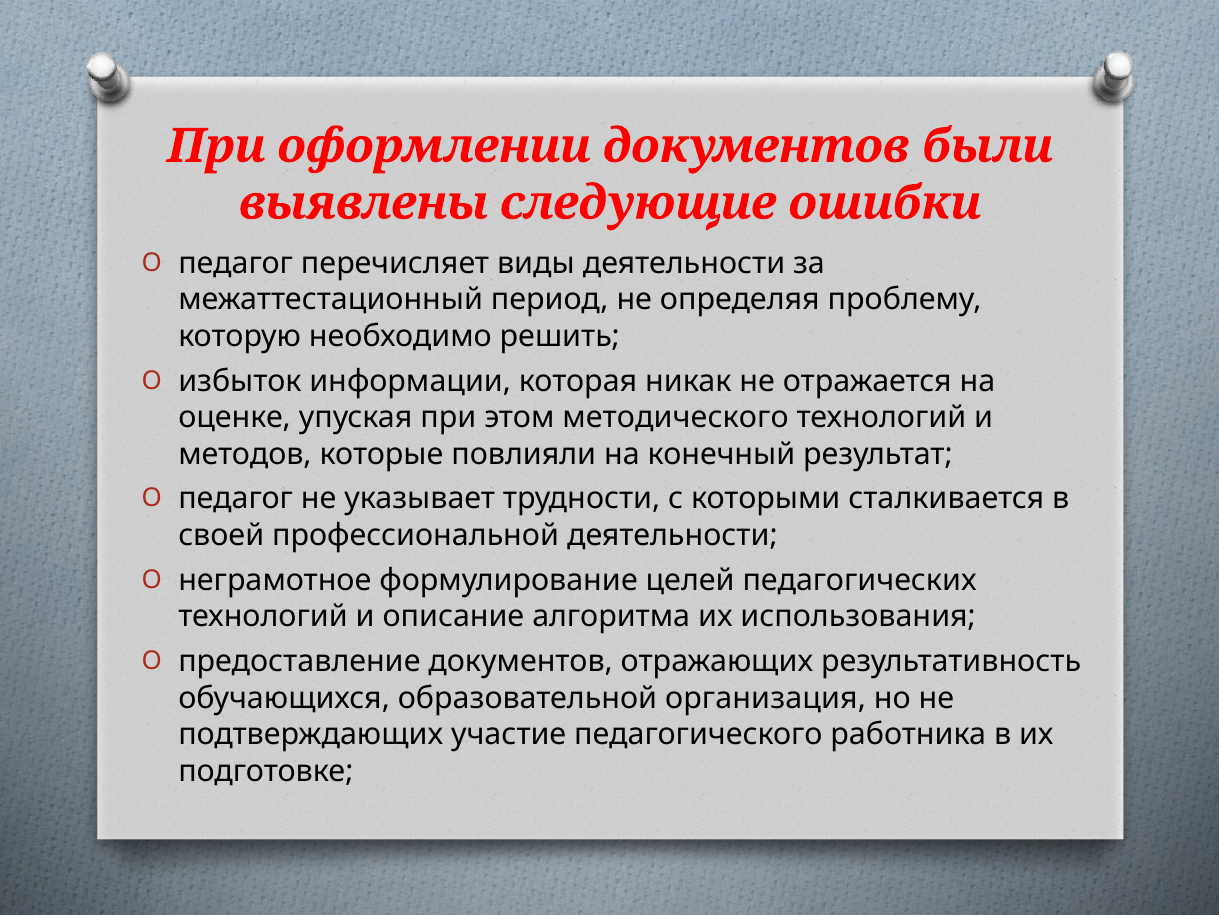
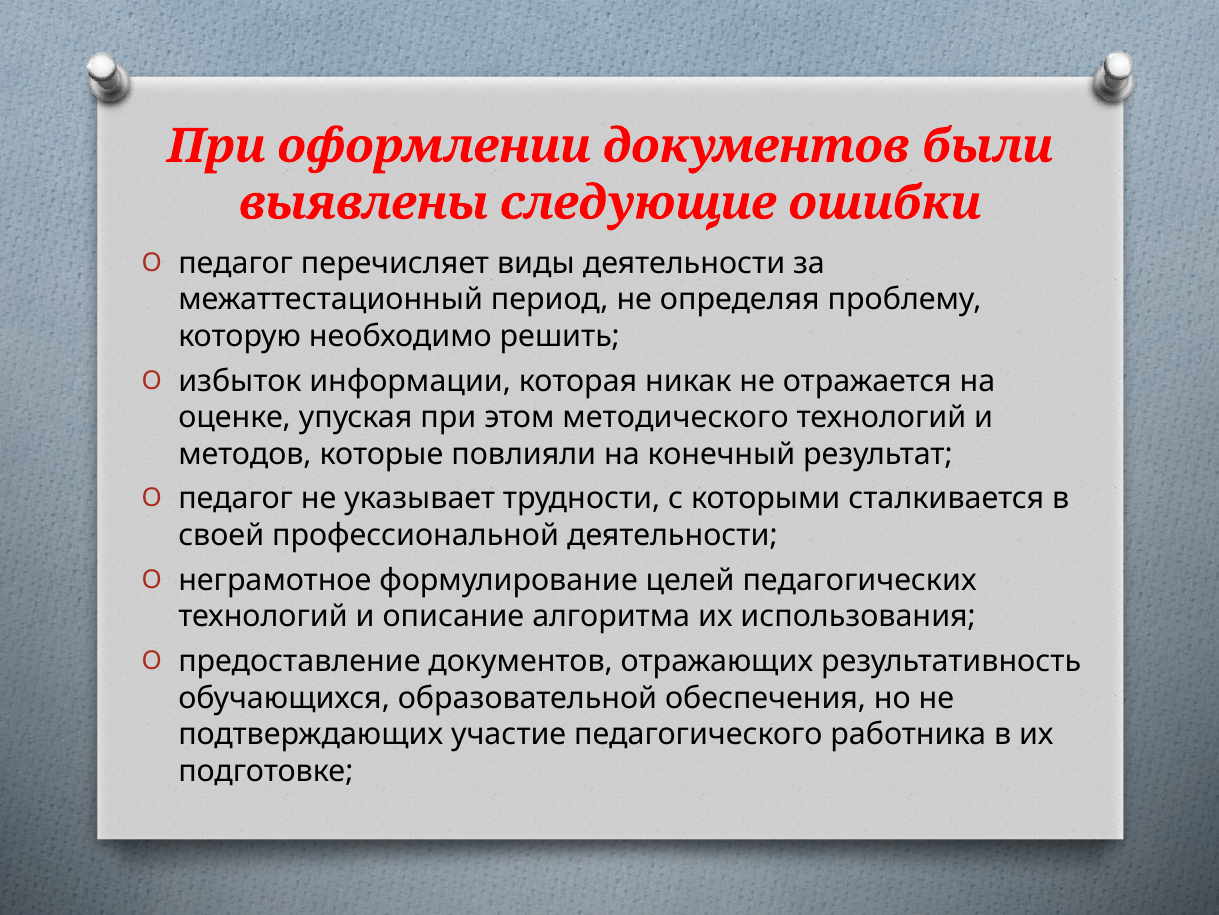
организация: организация -> обеспечения
